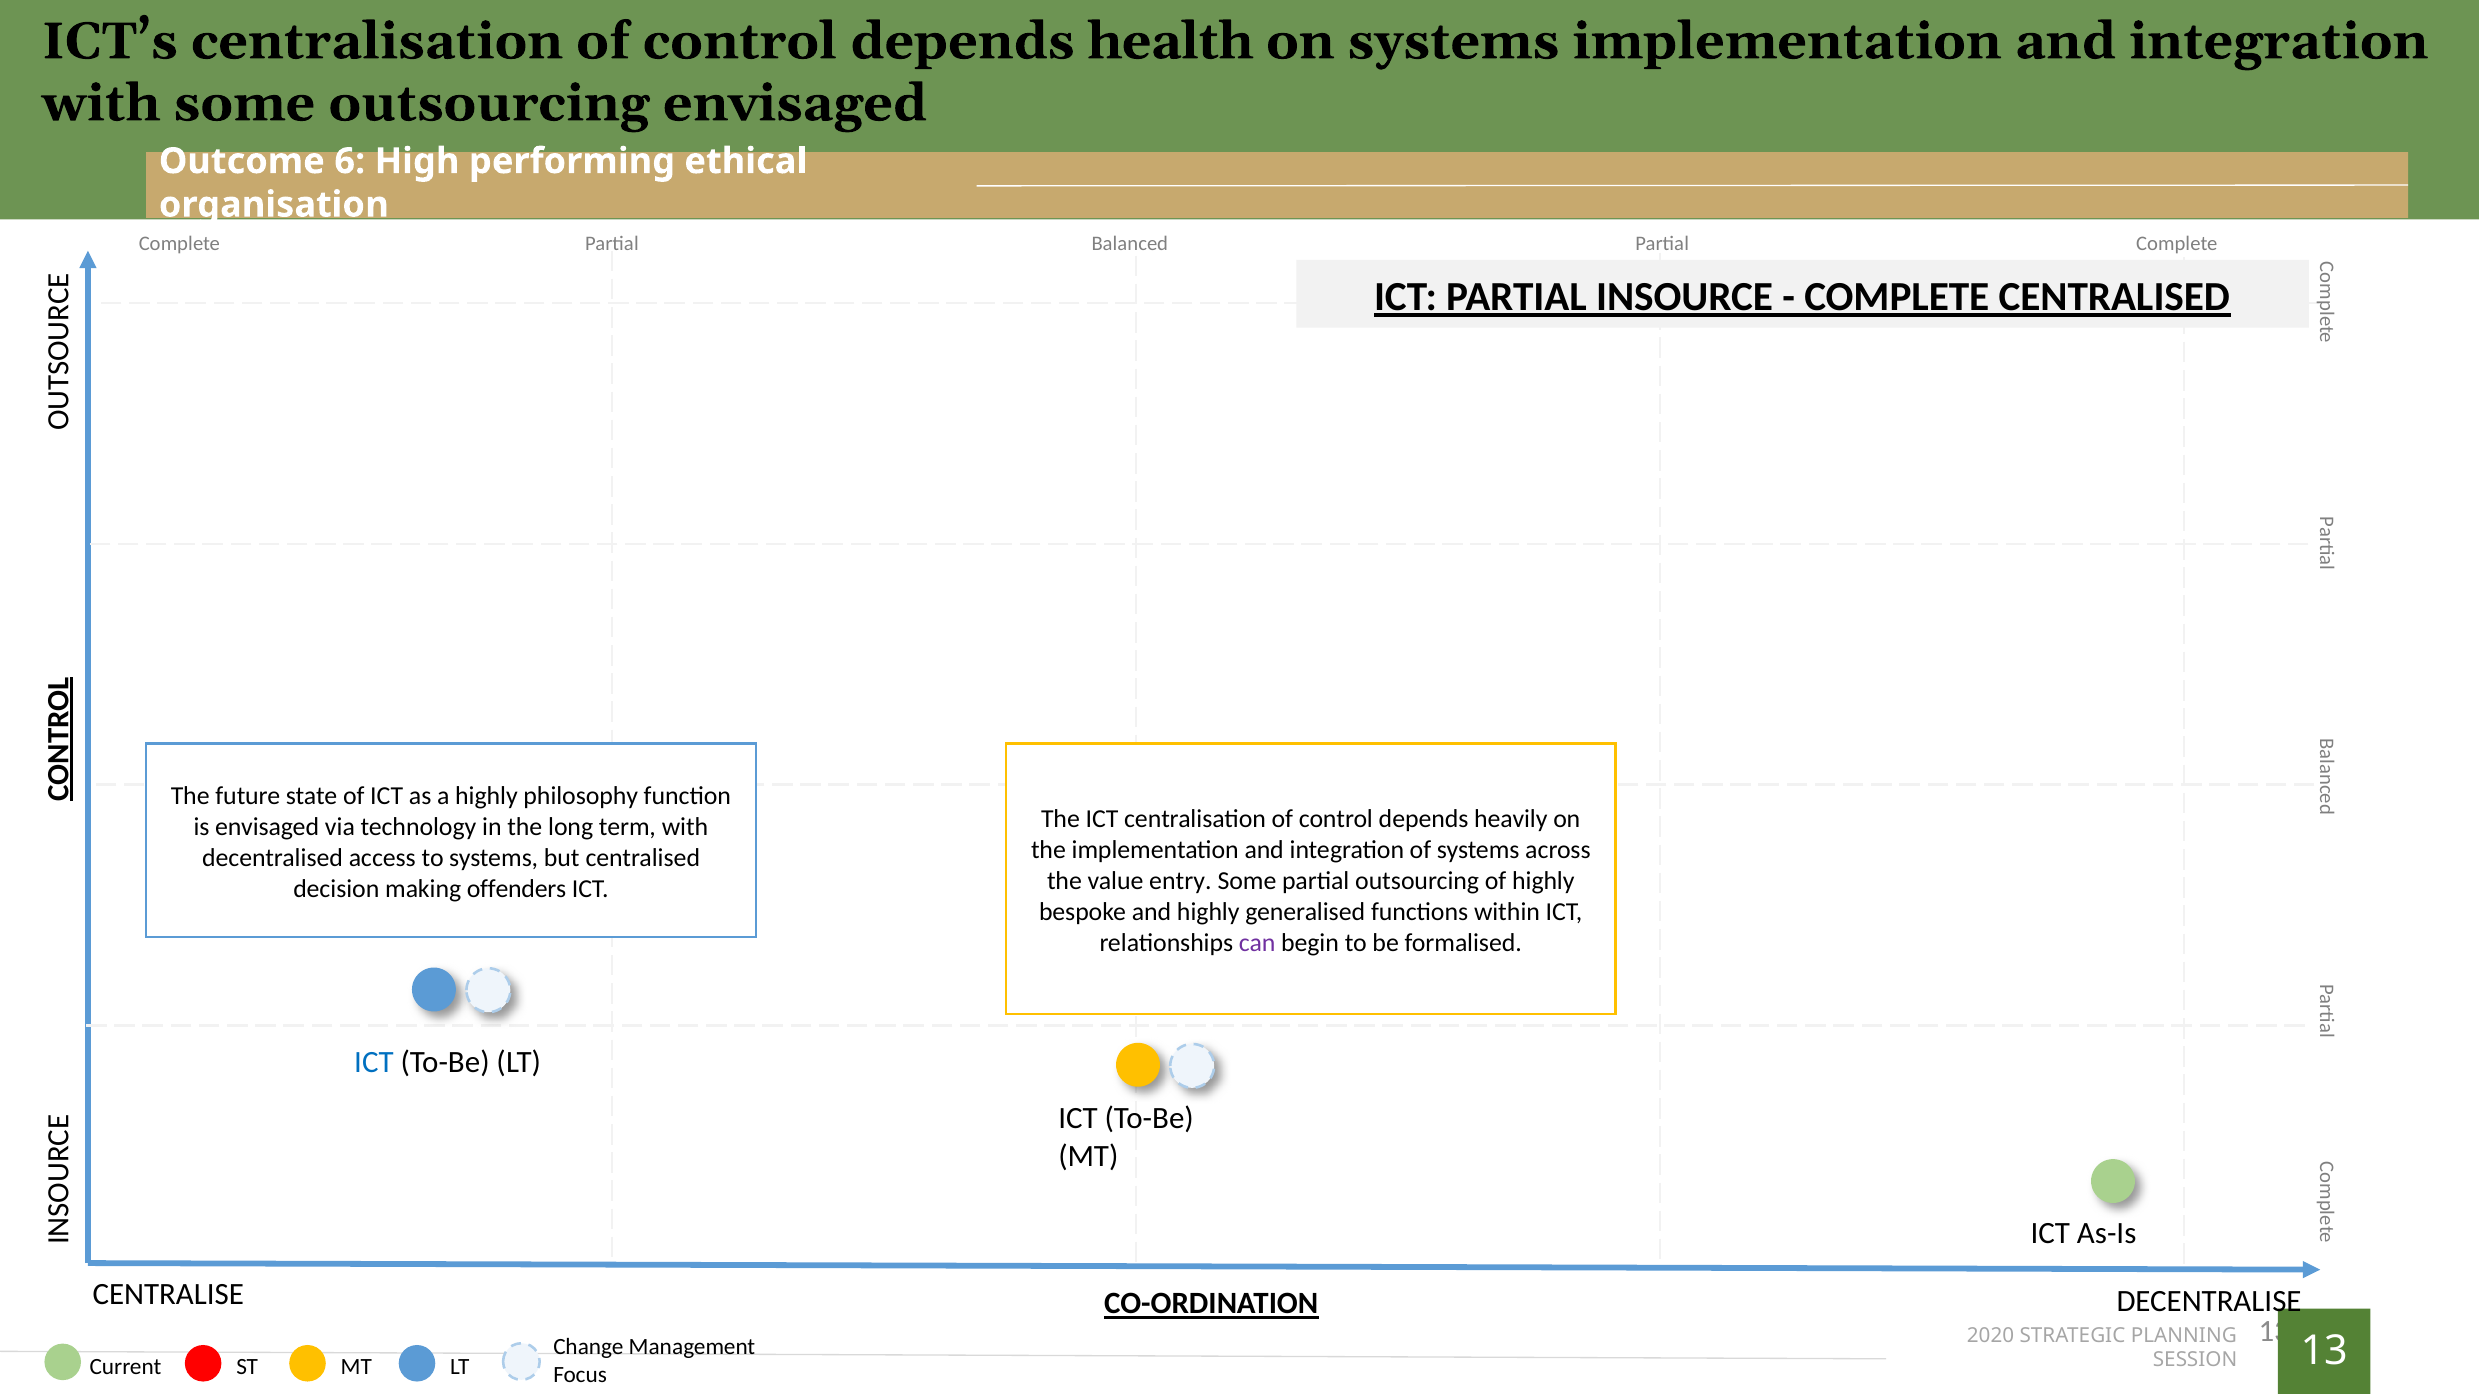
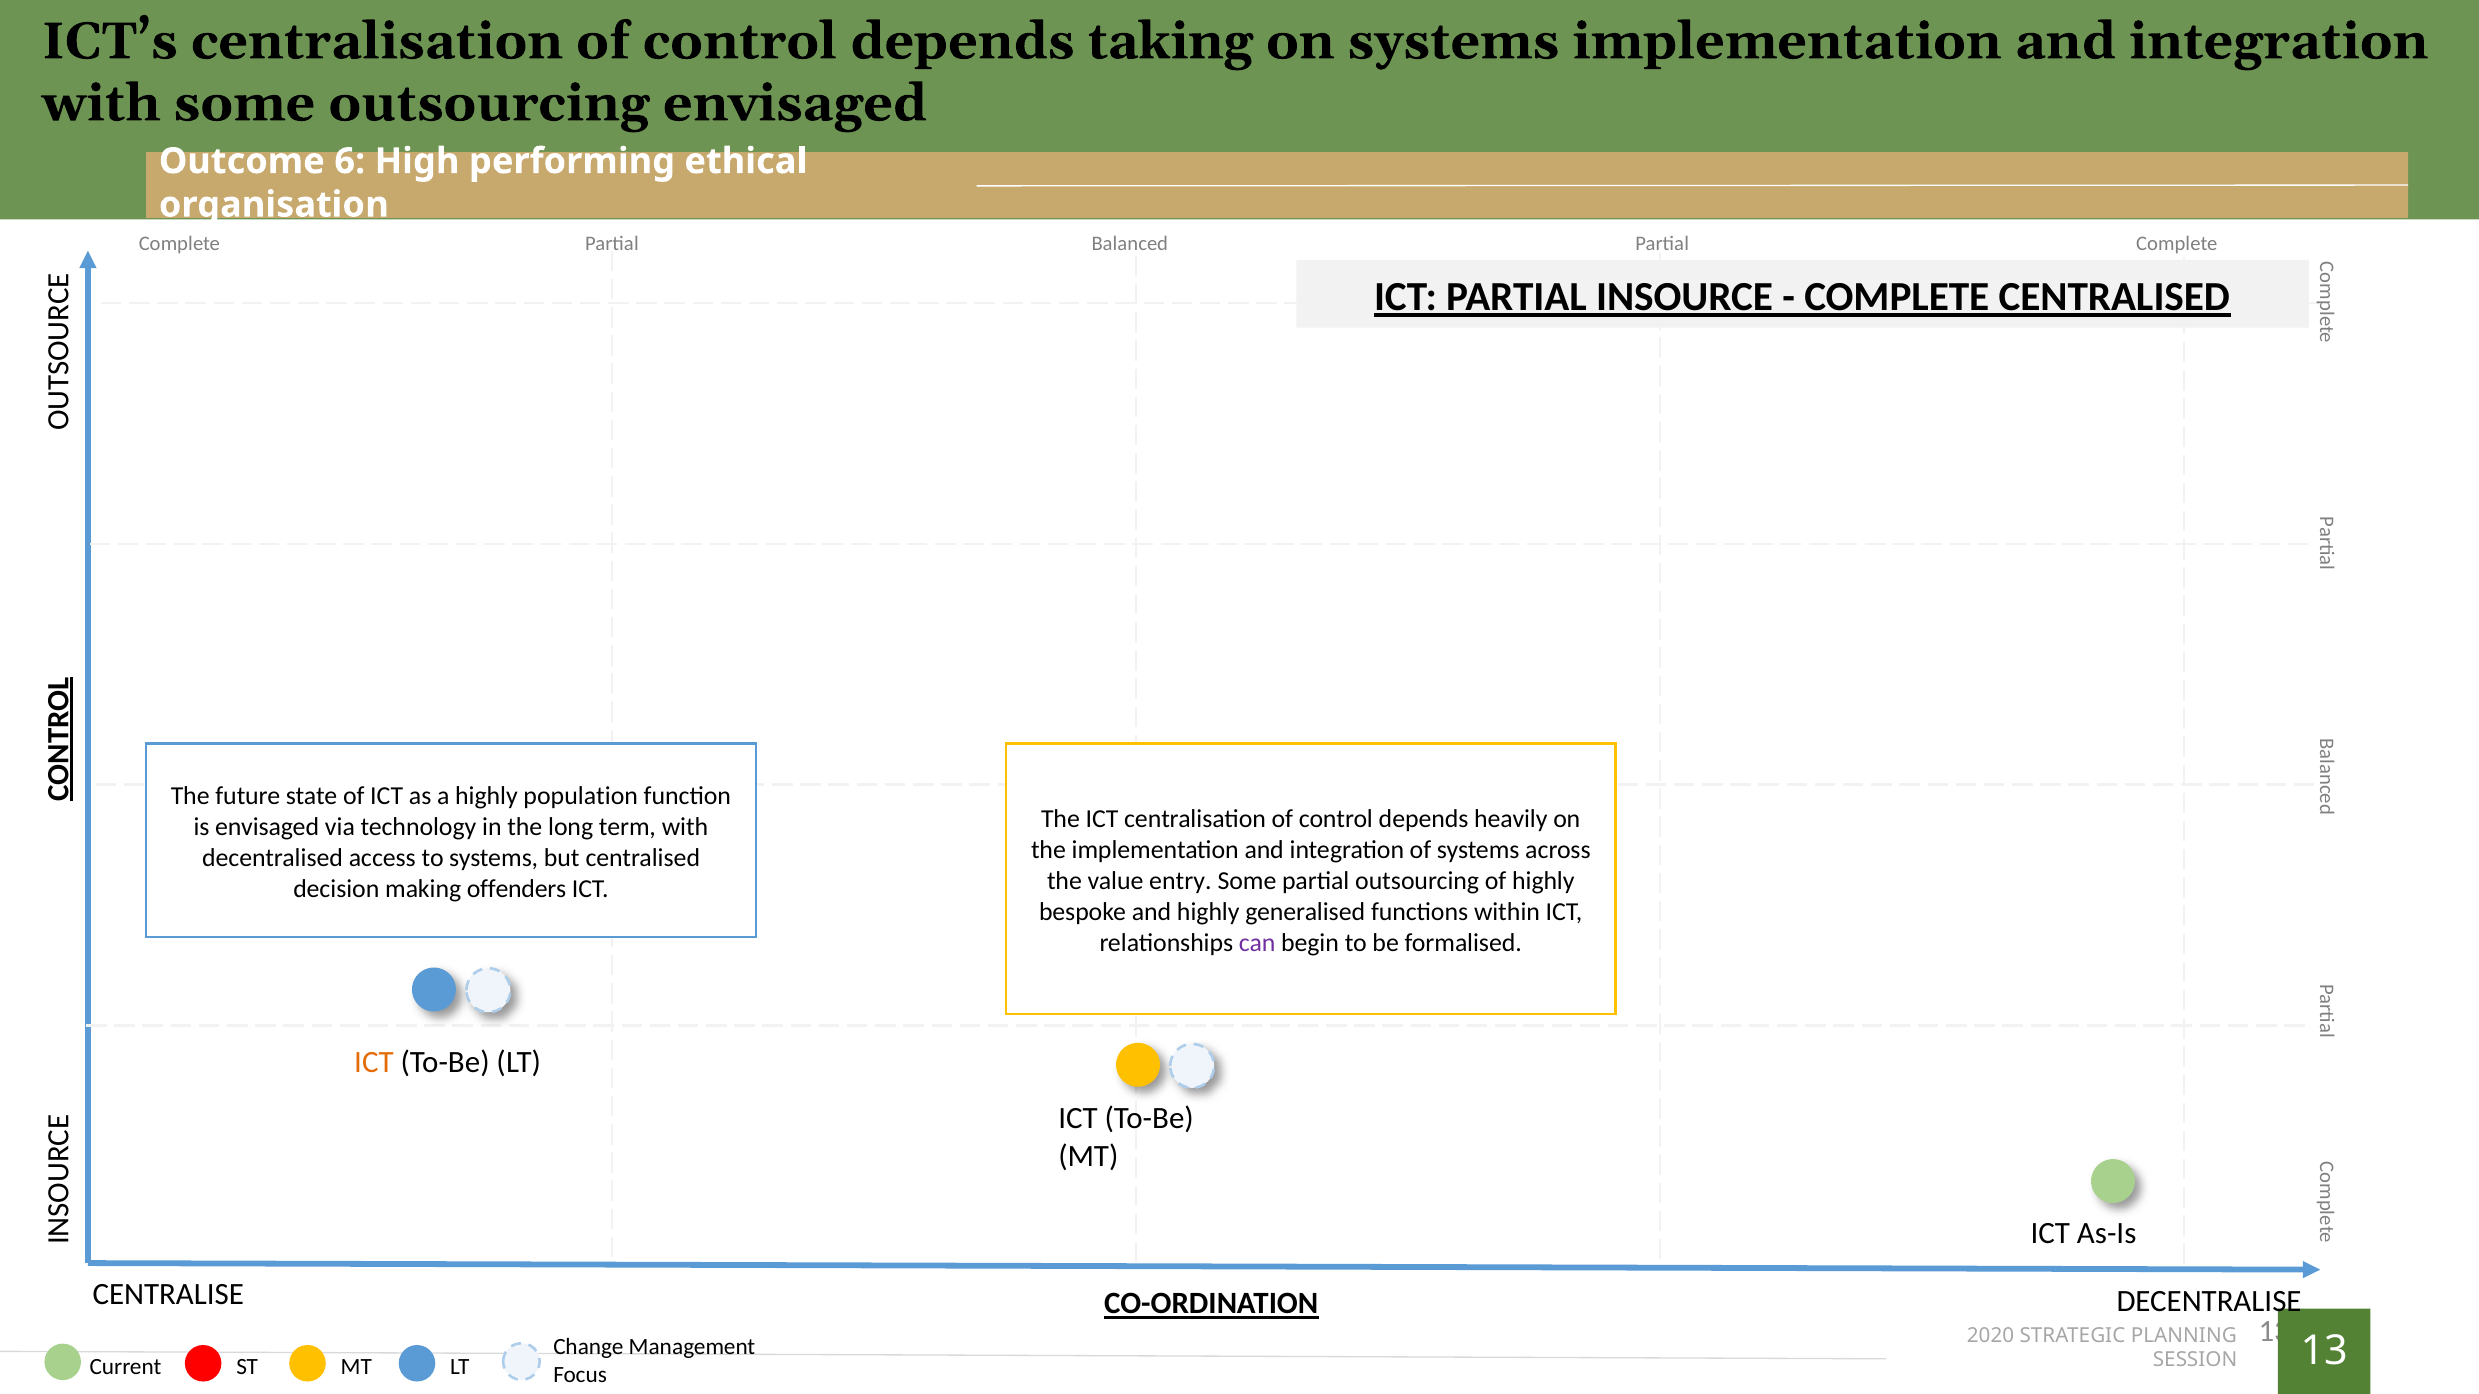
health: health -> taking
philosophy: philosophy -> population
ICT at (374, 1062) colour: blue -> orange
